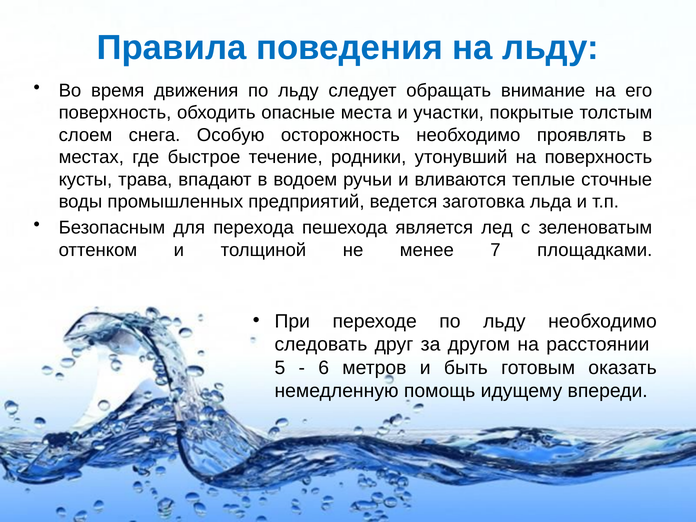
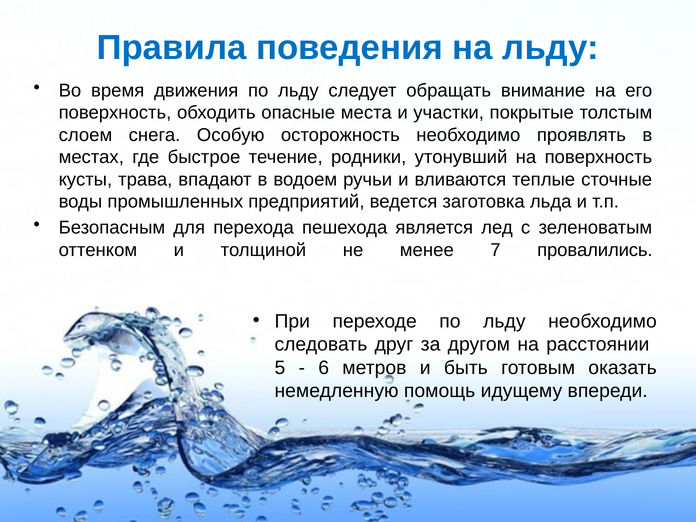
площадками: площадками -> провалились
